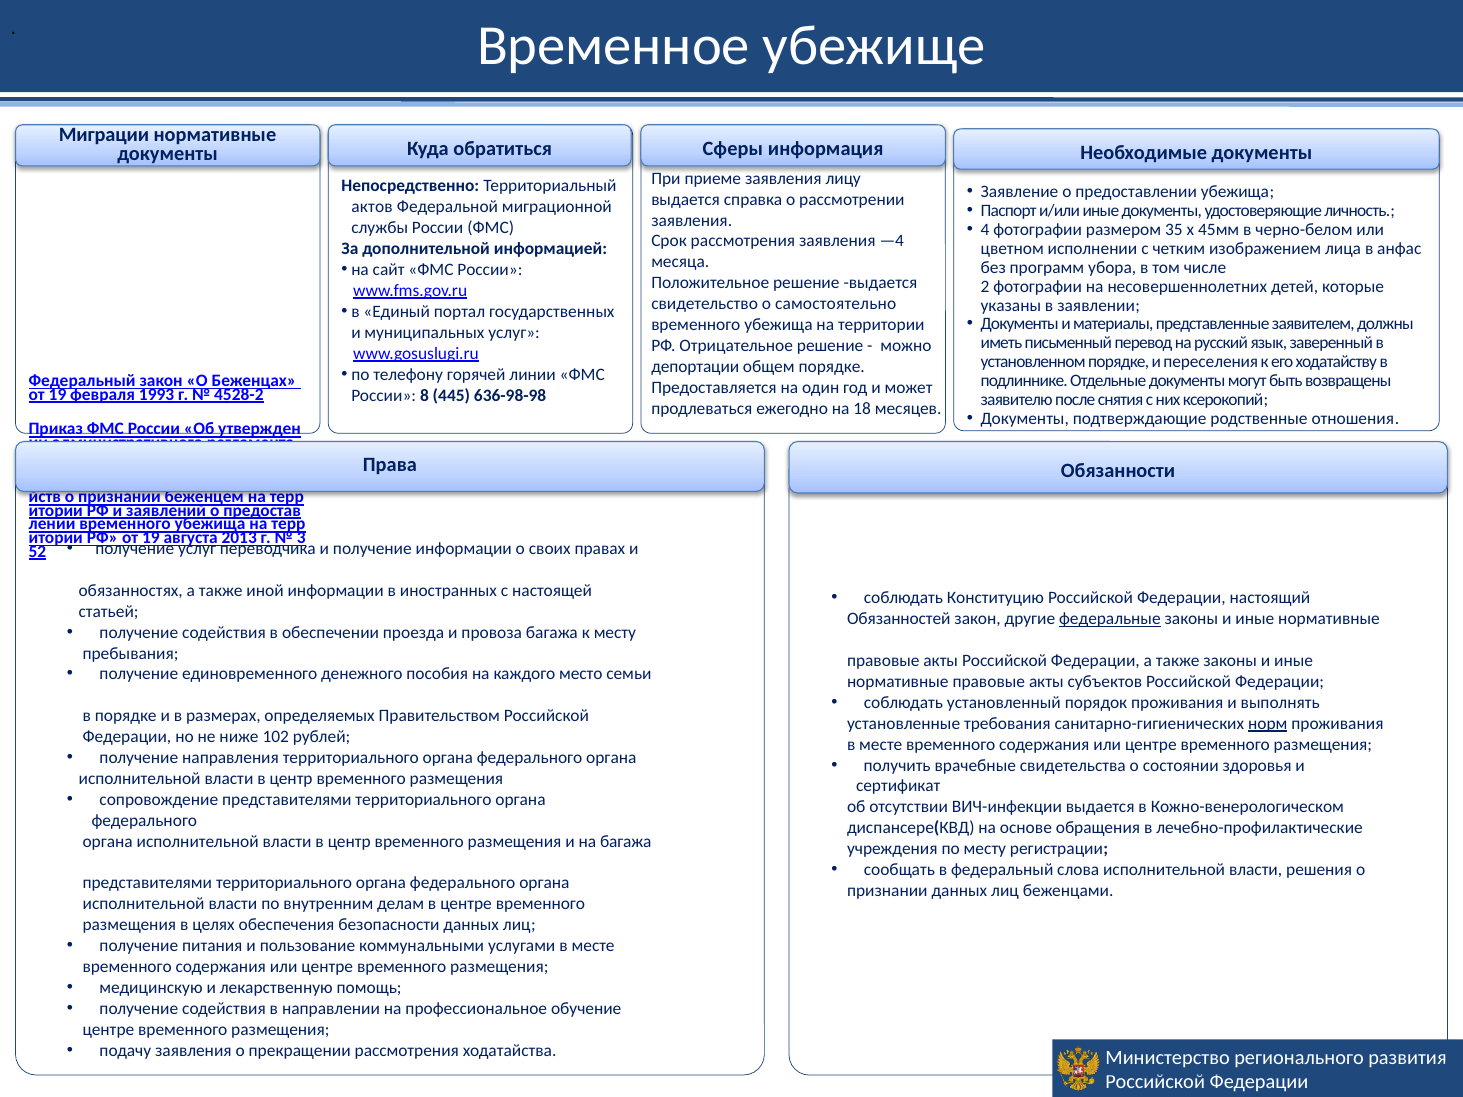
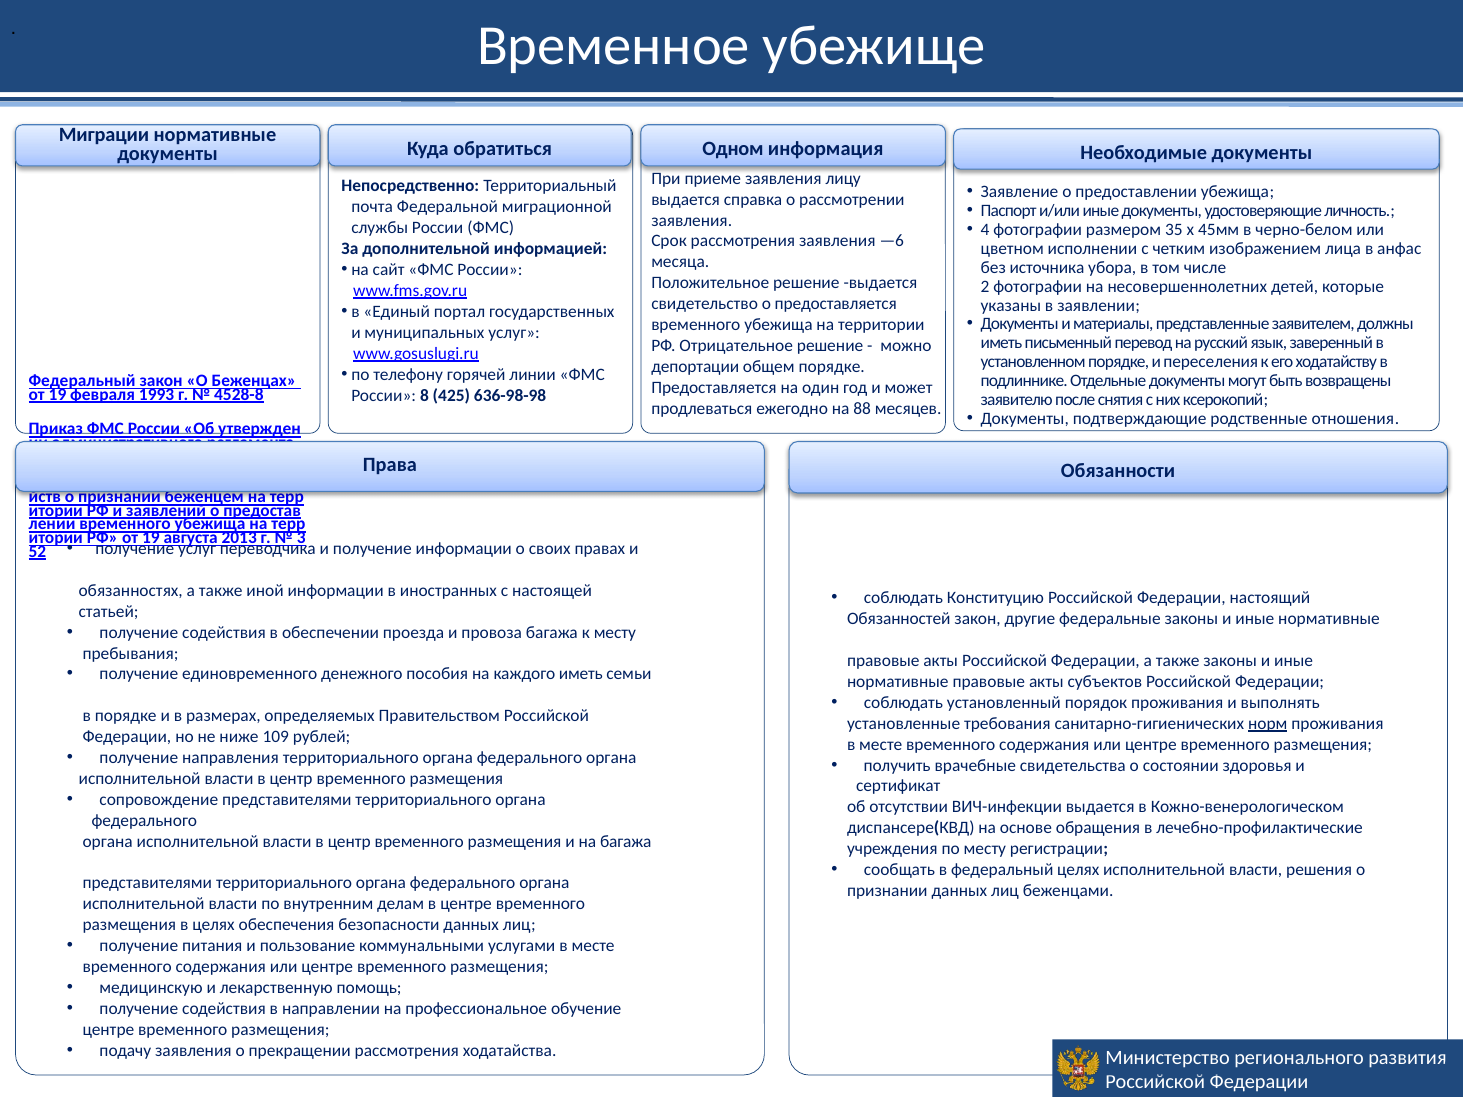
Сферы: Сферы -> Одном
актов: актов -> почта
—4: —4 -> —6
программ: программ -> источника
о самостоятельно: самостоятельно -> предоставляется
4528-2: 4528-2 -> 4528-8
445: 445 -> 425
18: 18 -> 88
федеральные underline: present -> none
каждого место: место -> иметь
102: 102 -> 109
федеральный слова: слова -> целях
